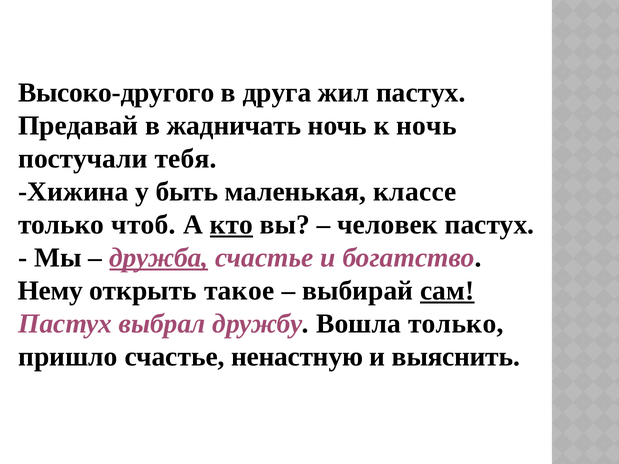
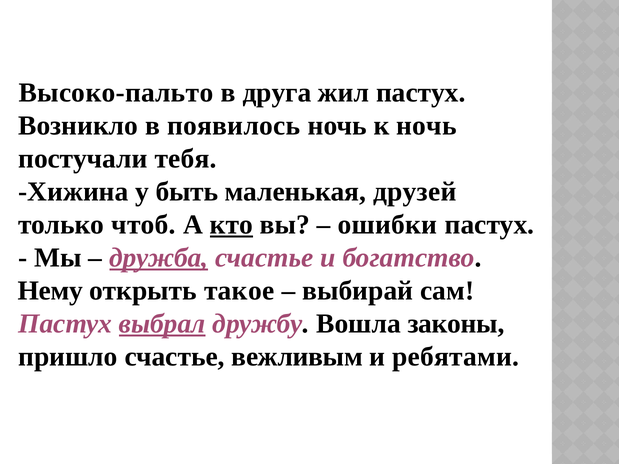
Высоко-другого: Высоко-другого -> Высоко-пальто
Предавай: Предавай -> Возникло
жадничать: жадничать -> появилось
классе: классе -> друзей
человек: человек -> ошибки
сам underline: present -> none
выбрал underline: none -> present
Вошла только: только -> законы
ненастную: ненастную -> вежливым
выяснить: выяснить -> ребятами
